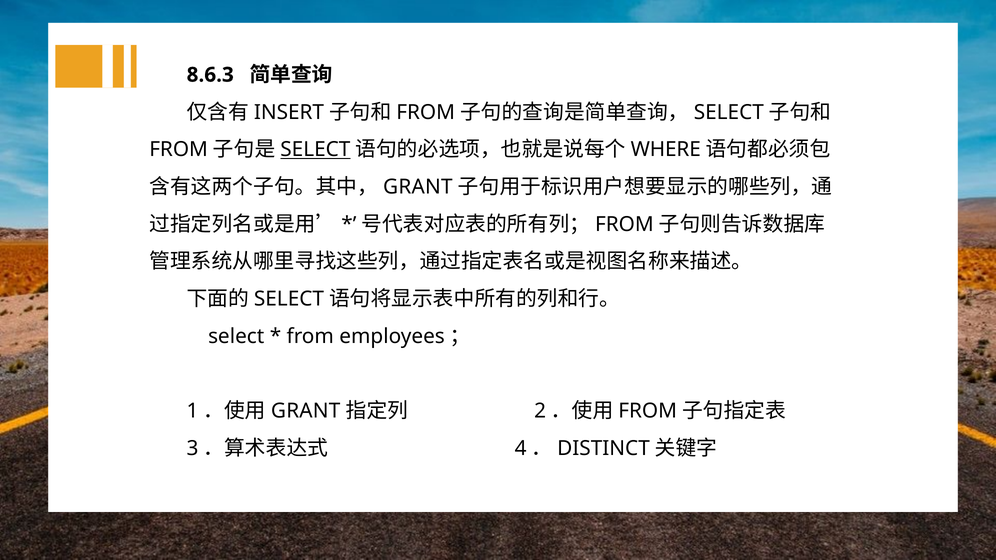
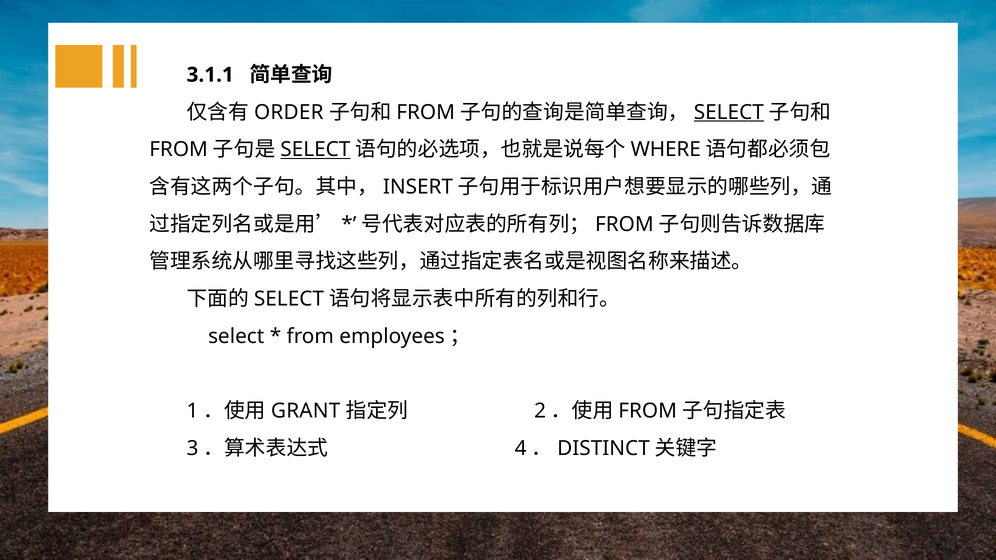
8.6.3: 8.6.3 -> 3.1.1
INSERT: INSERT -> ORDER
SELECT at (729, 112) underline: none -> present
GRANT at (418, 187): GRANT -> INSERT
